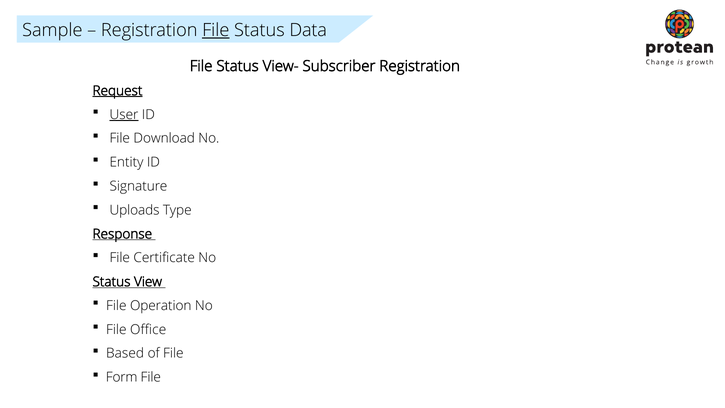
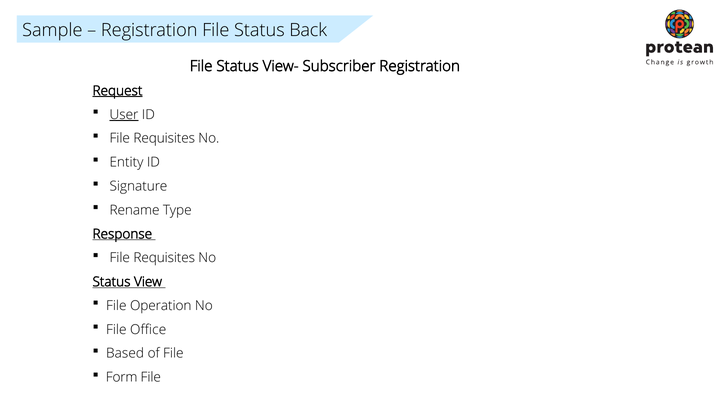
File at (216, 30) underline: present -> none
Data: Data -> Back
Download at (164, 138): Download -> Requisites
Uploads: Uploads -> Rename
Certificate at (164, 258): Certificate -> Requisites
